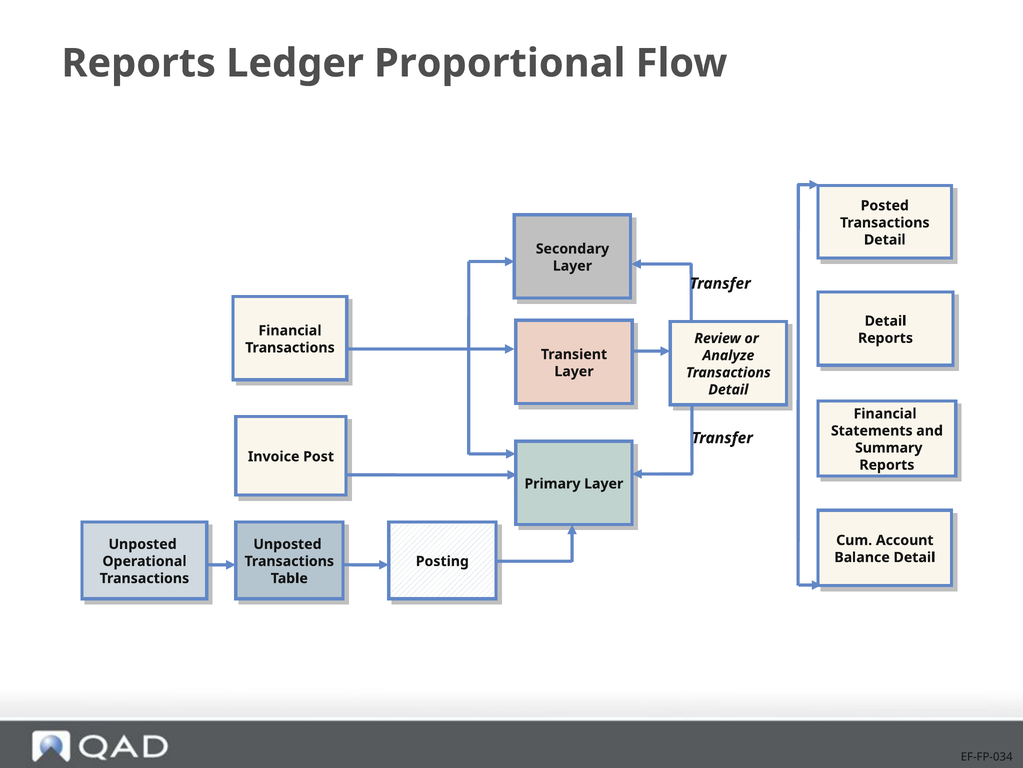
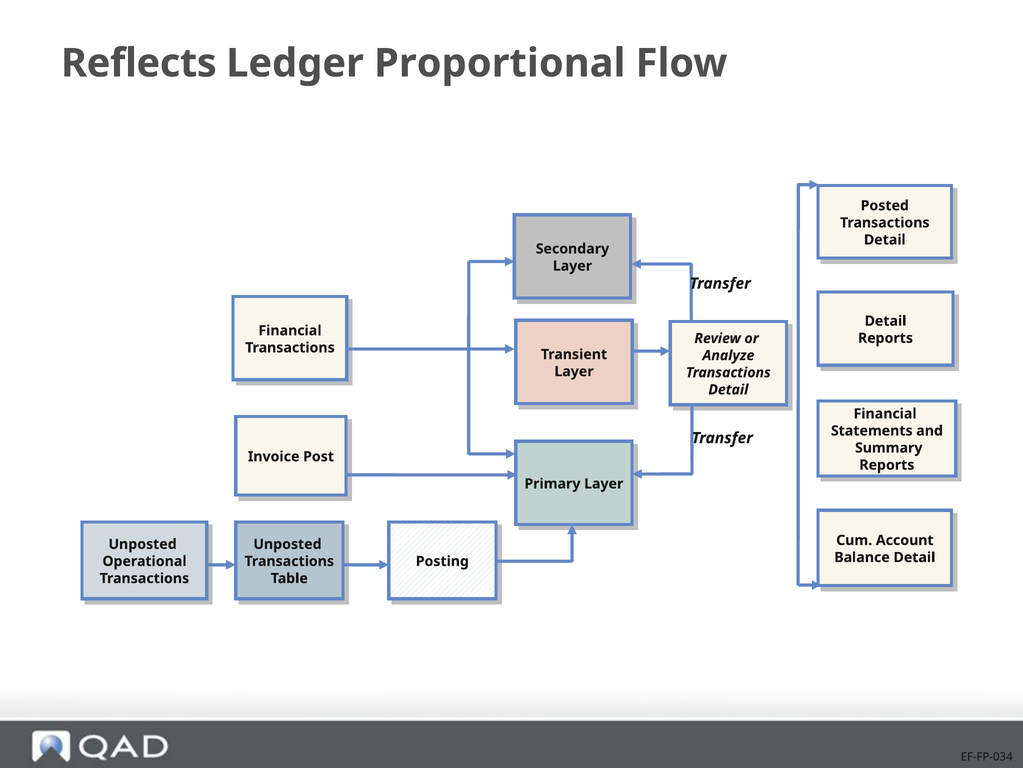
Reports at (139, 63): Reports -> Reflects
